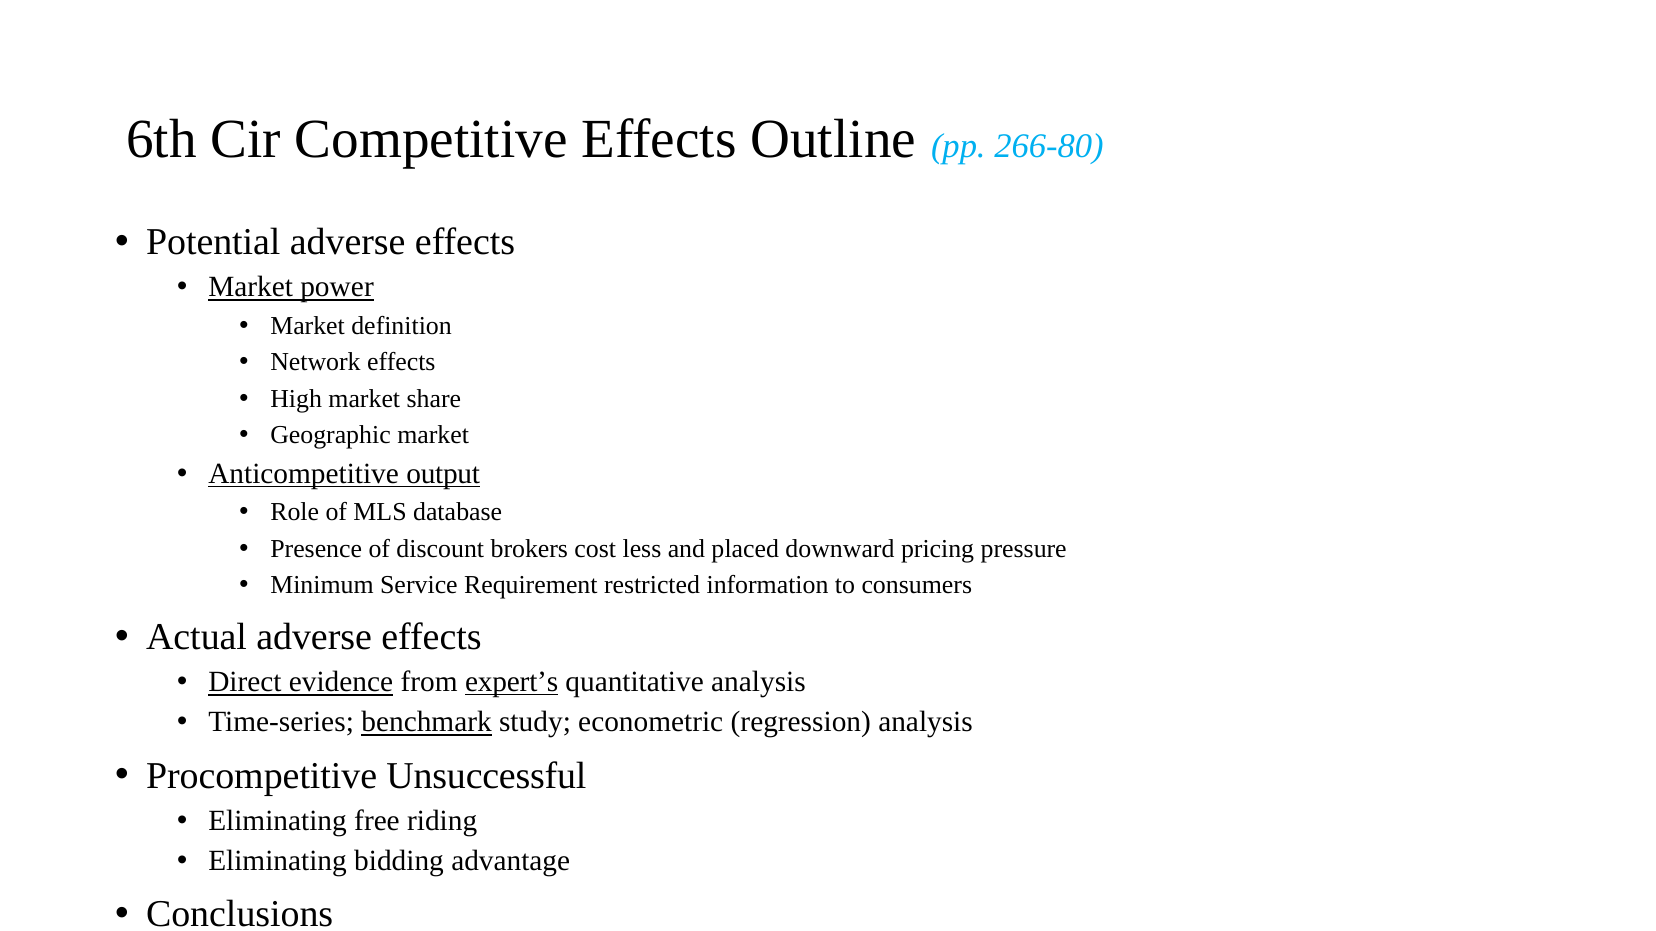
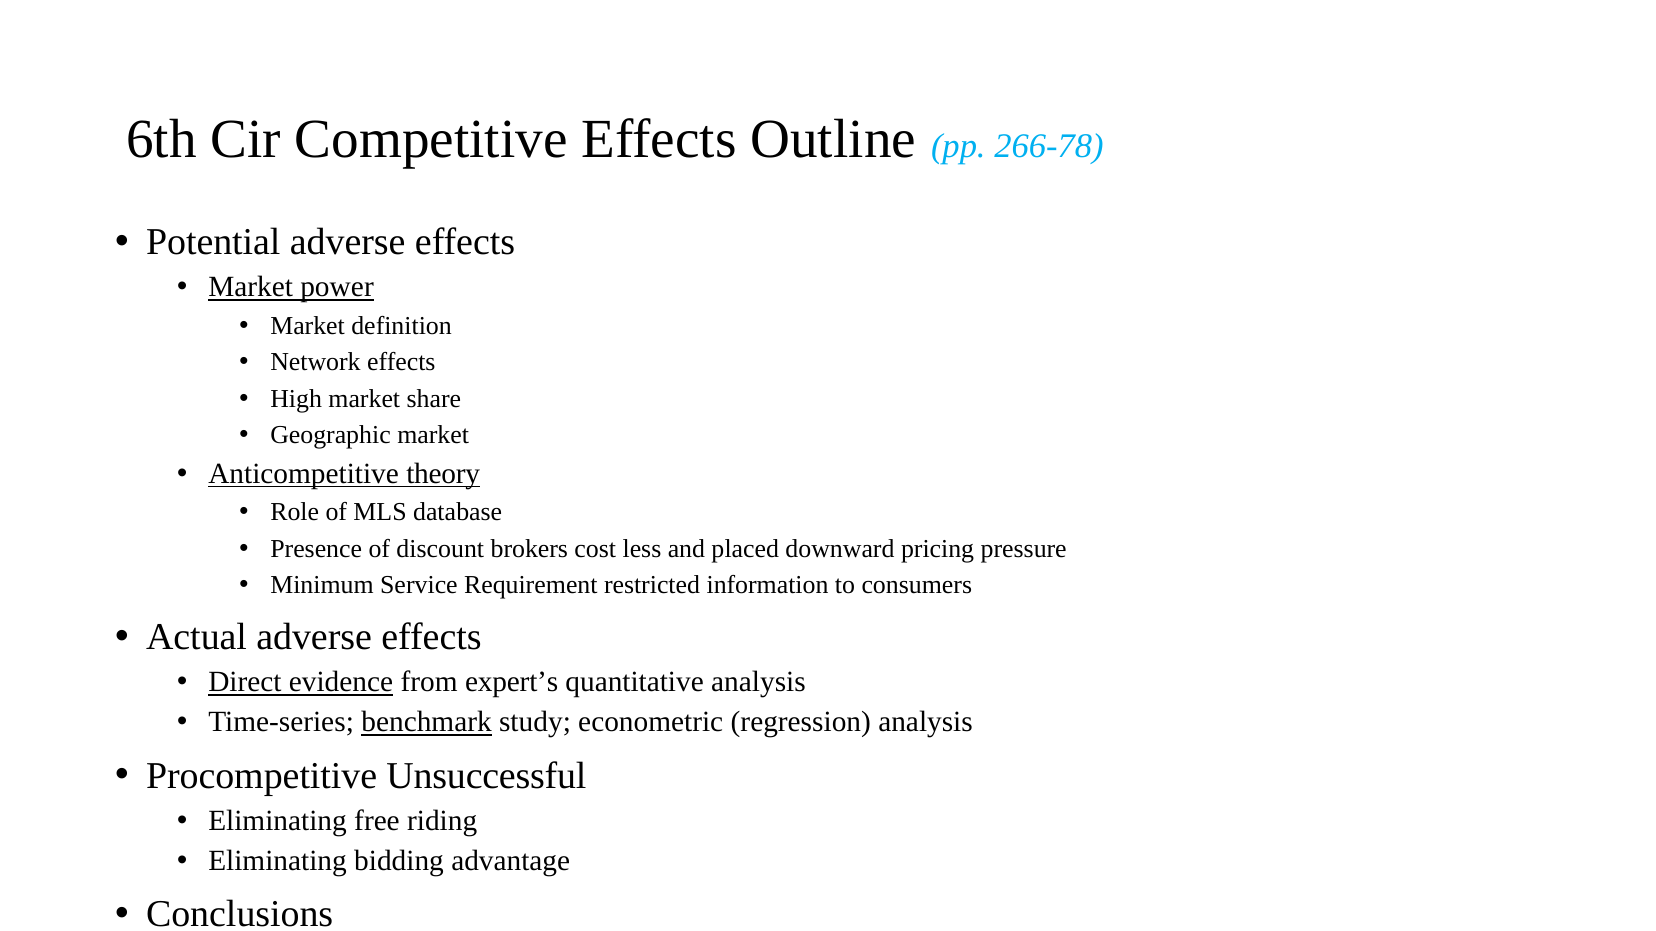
266-80: 266-80 -> 266-78
output: output -> theory
expert’s underline: present -> none
